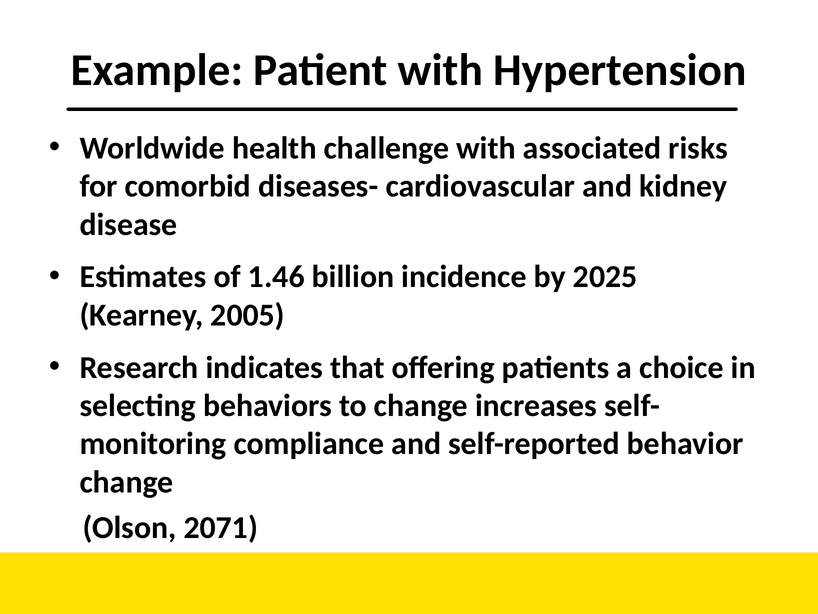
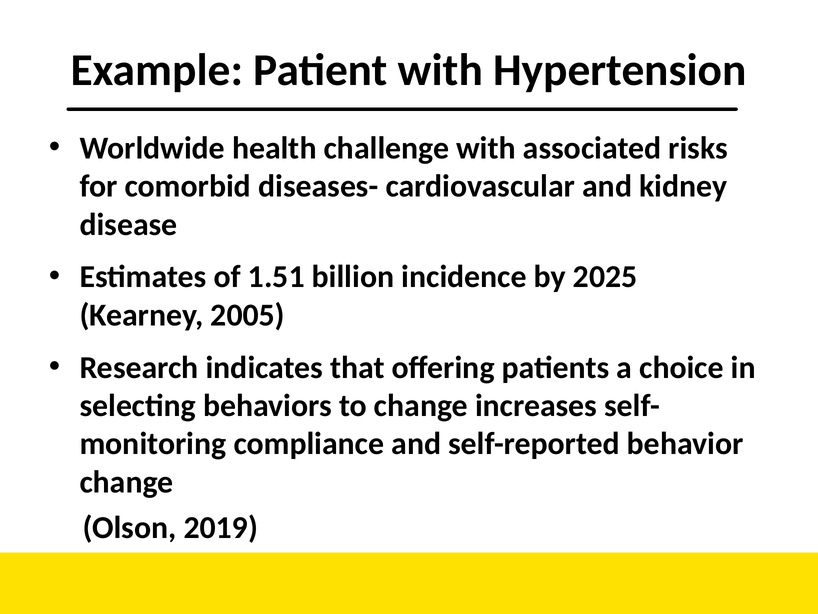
1.46: 1.46 -> 1.51
2071: 2071 -> 2019
